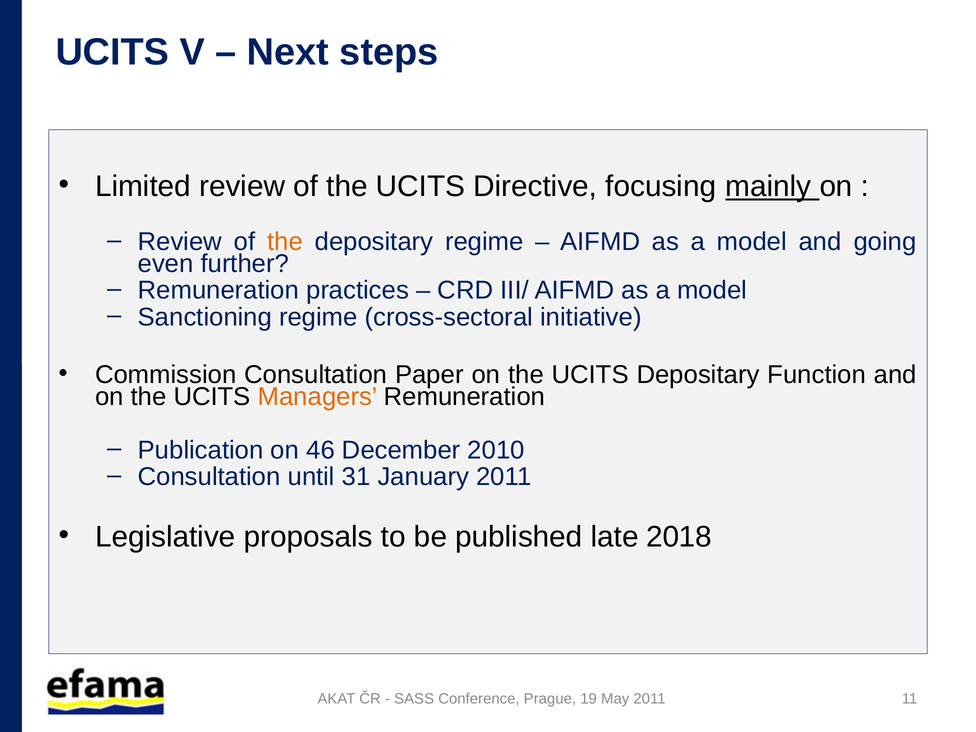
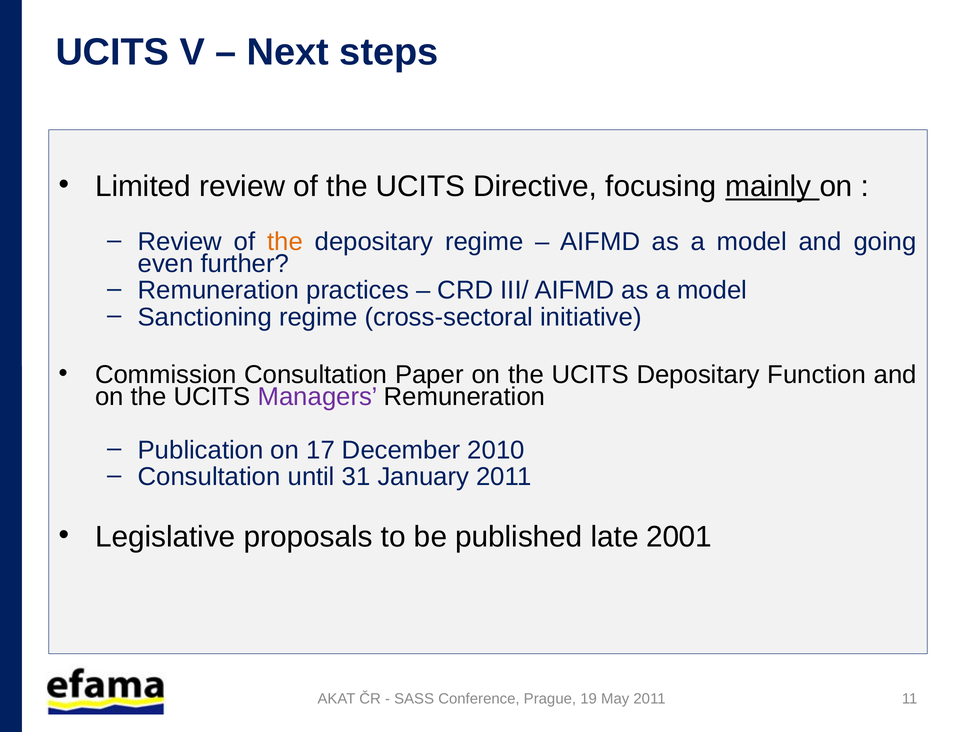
Managers colour: orange -> purple
46: 46 -> 17
2018: 2018 -> 2001
